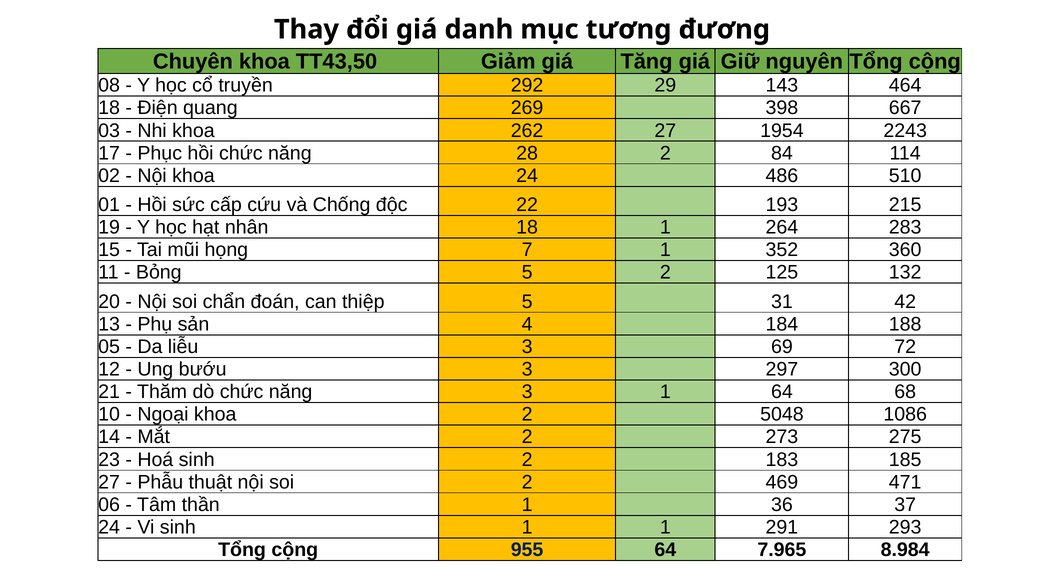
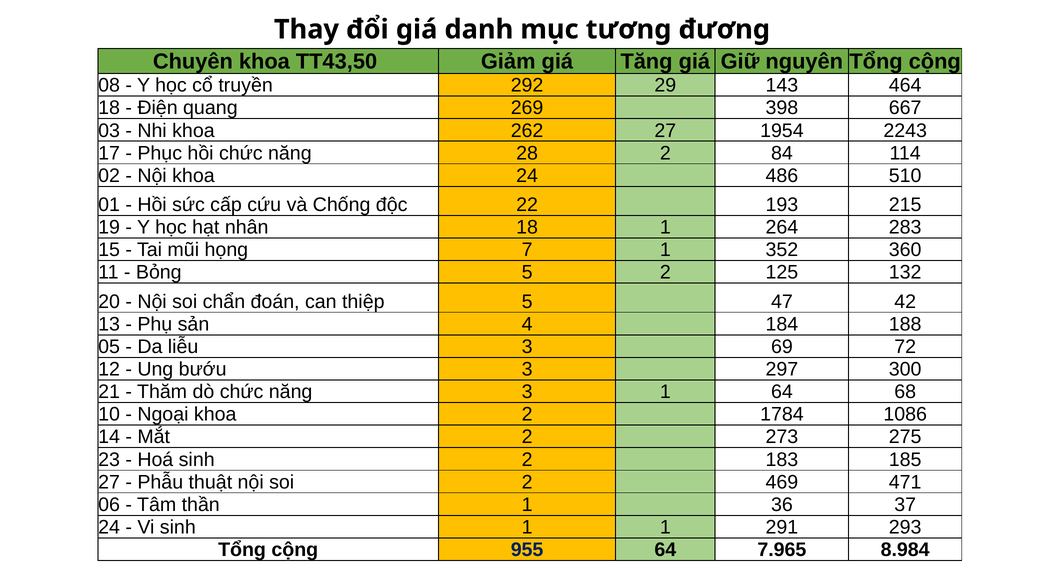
31: 31 -> 47
5048: 5048 -> 1784
